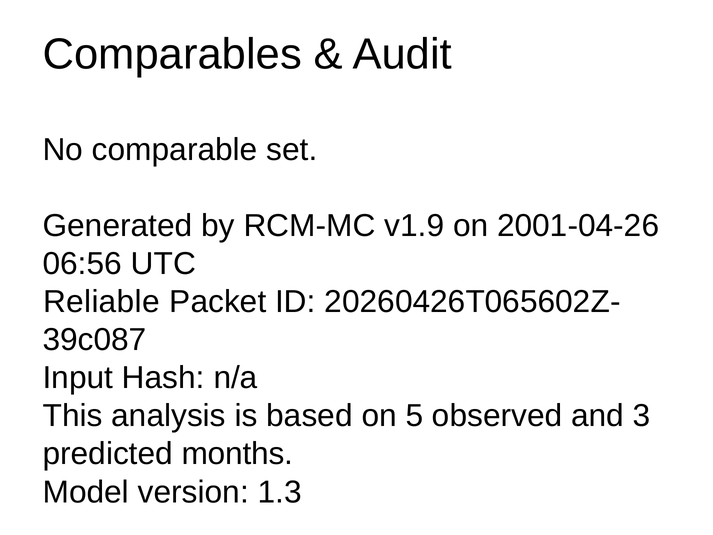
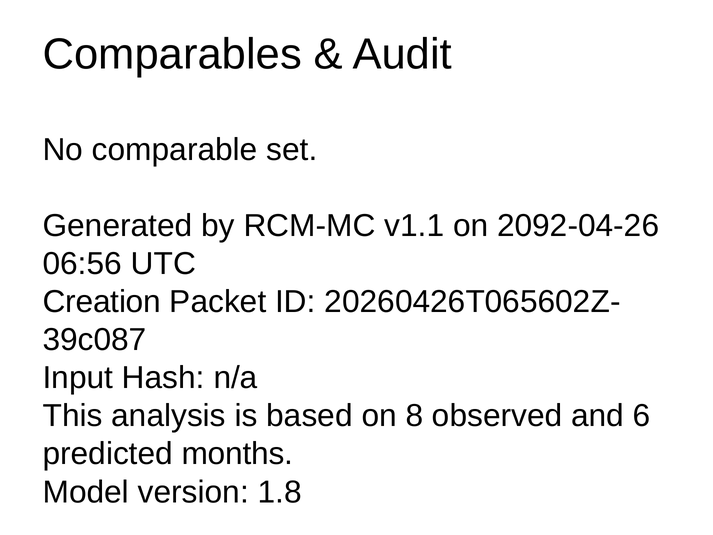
v1.9: v1.9 -> v1.1
2001-04-26: 2001-04-26 -> 2092-04-26
Reliable: Reliable -> Creation
5: 5 -> 8
3: 3 -> 6
1.3: 1.3 -> 1.8
